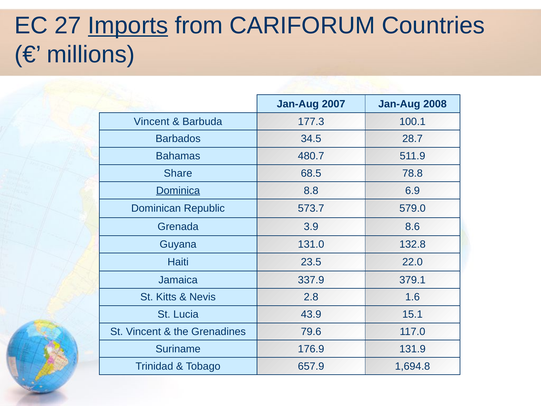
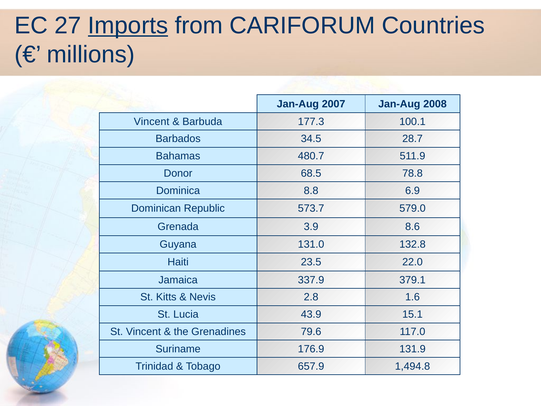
Share: Share -> Donor
Dominica underline: present -> none
1,694.8: 1,694.8 -> 1,494.8
